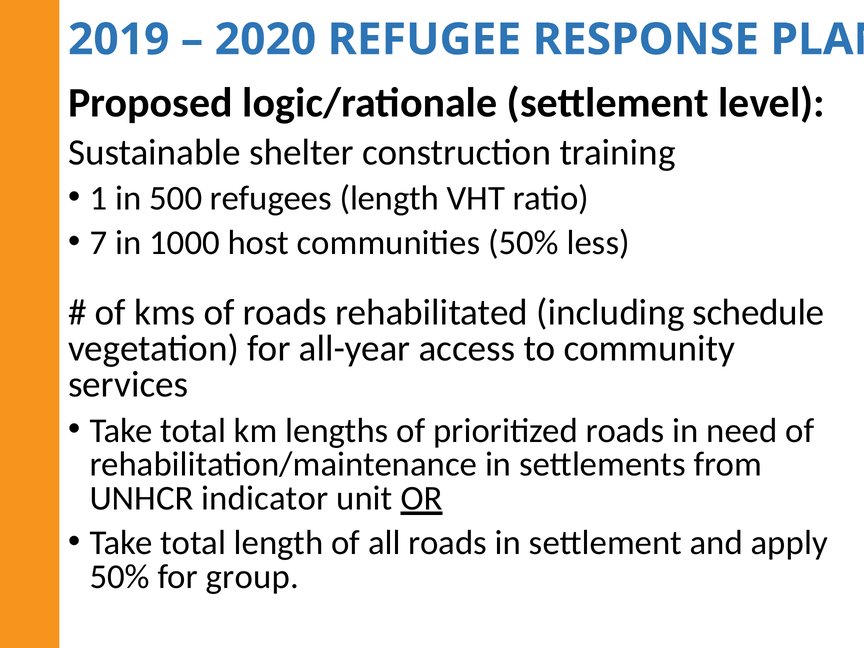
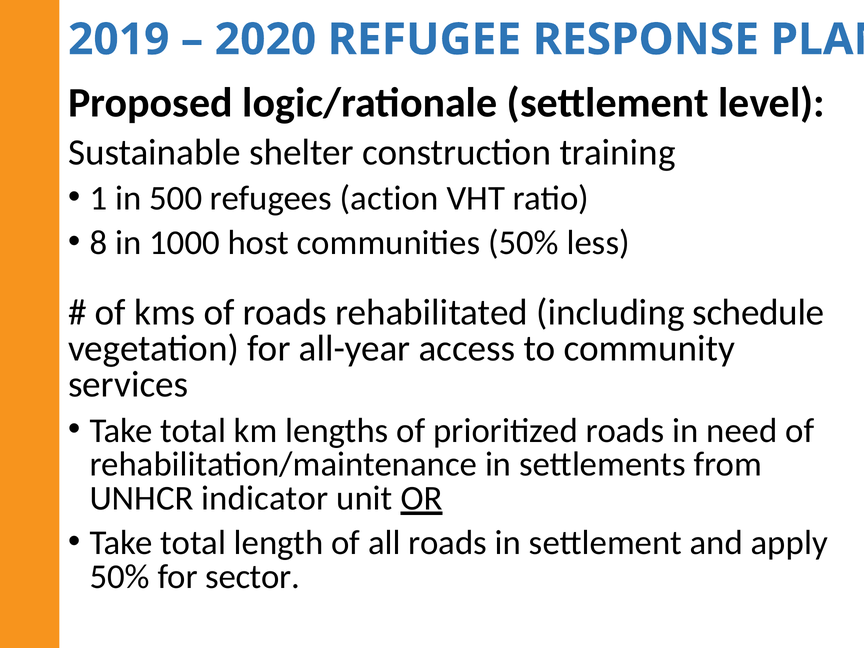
refugees length: length -> action
7: 7 -> 8
group: group -> sector
